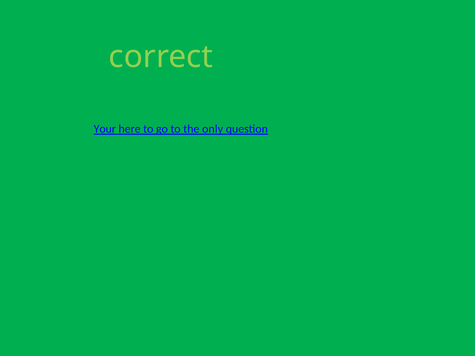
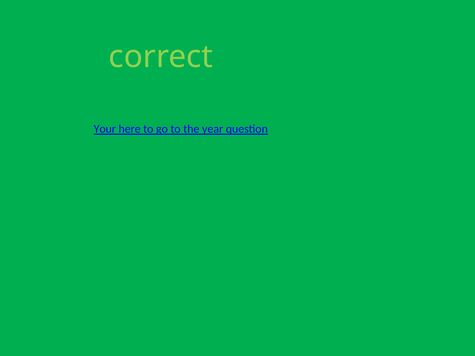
only: only -> year
